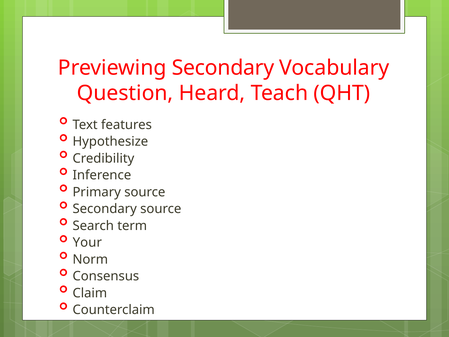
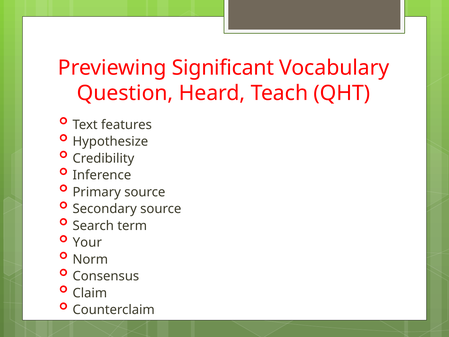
Previewing Secondary: Secondary -> Significant
